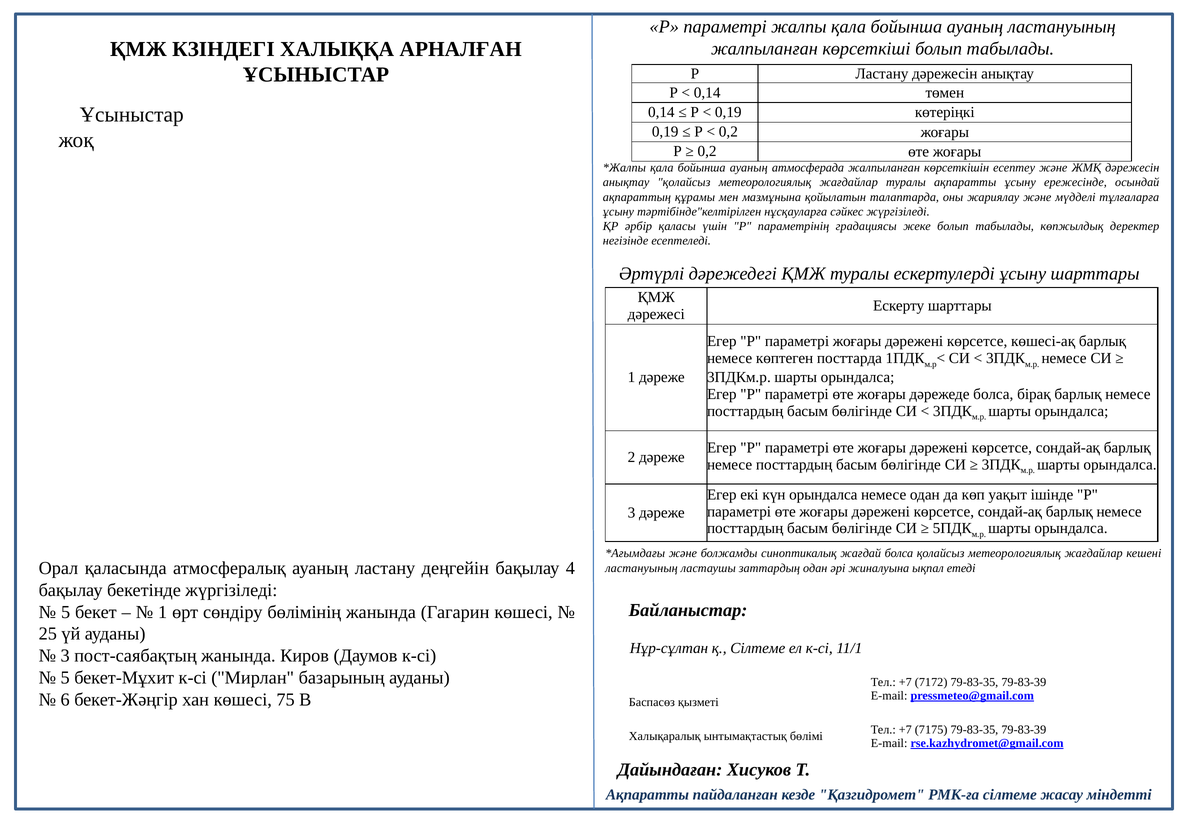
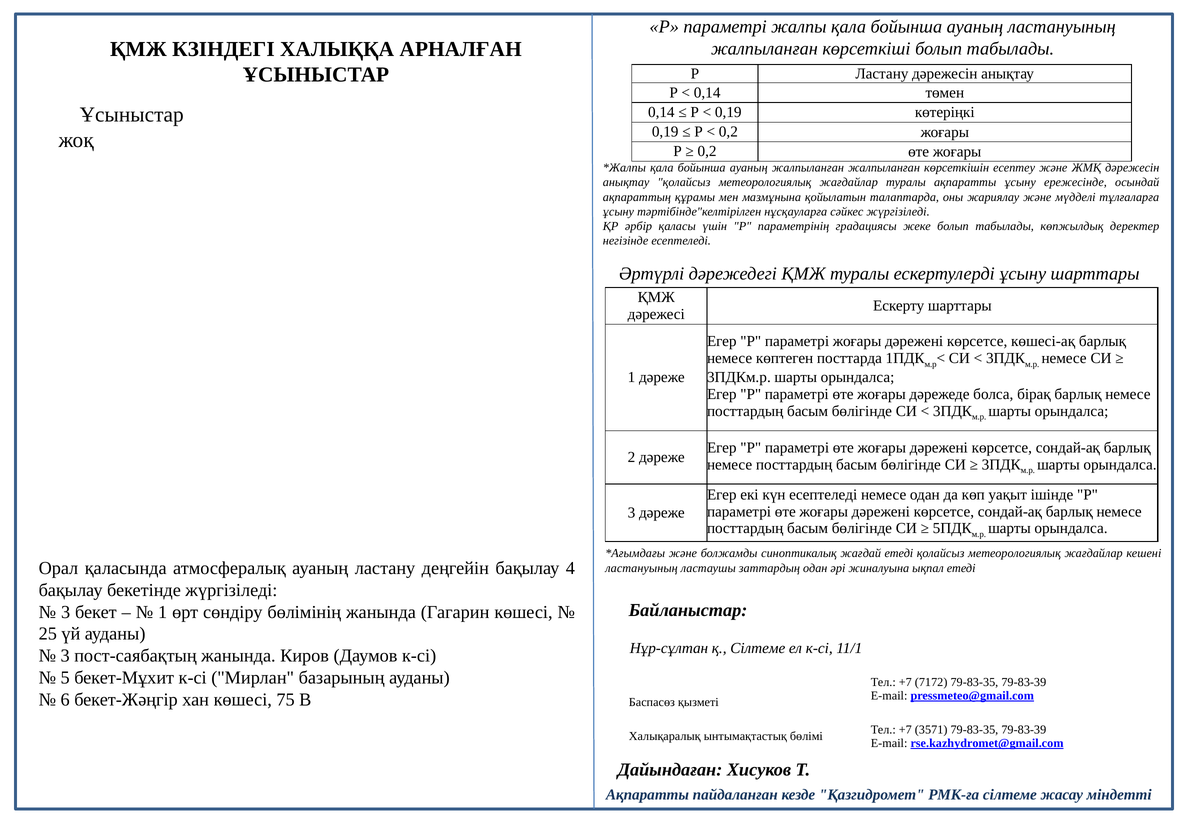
ауаның атмосферада: атмосферада -> жалпыланған
күн орындалса: орындалса -> есептеледі
жағдай болса: болса -> етеді
5 at (66, 612): 5 -> 3
7175: 7175 -> 3571
